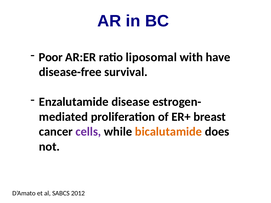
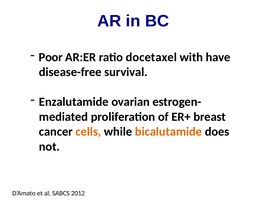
liposomal: liposomal -> docetaxel
disease: disease -> ovarian
cells colour: purple -> orange
